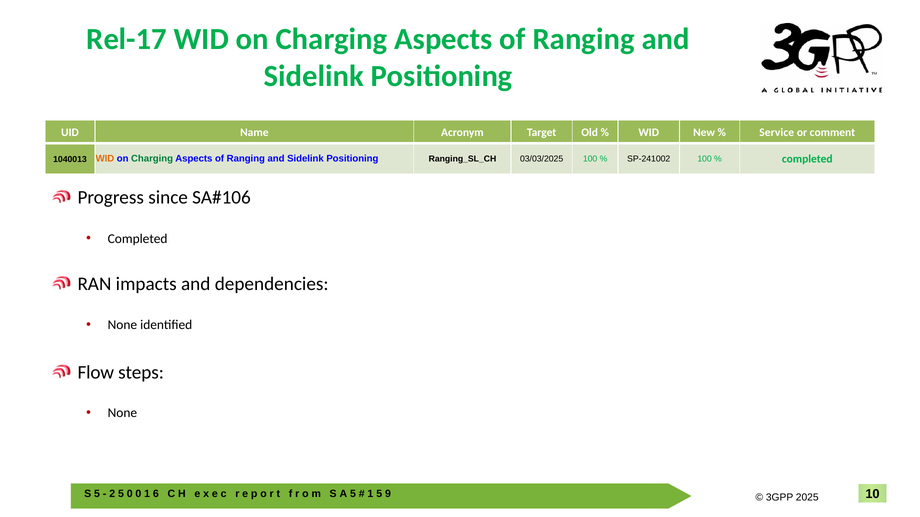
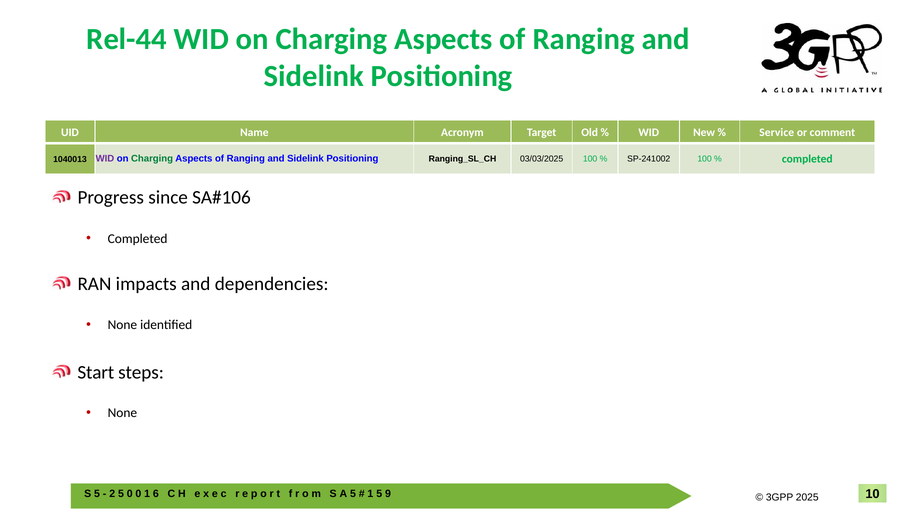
Rel-17: Rel-17 -> Rel-44
WID at (105, 159) colour: orange -> purple
Flow: Flow -> Start
